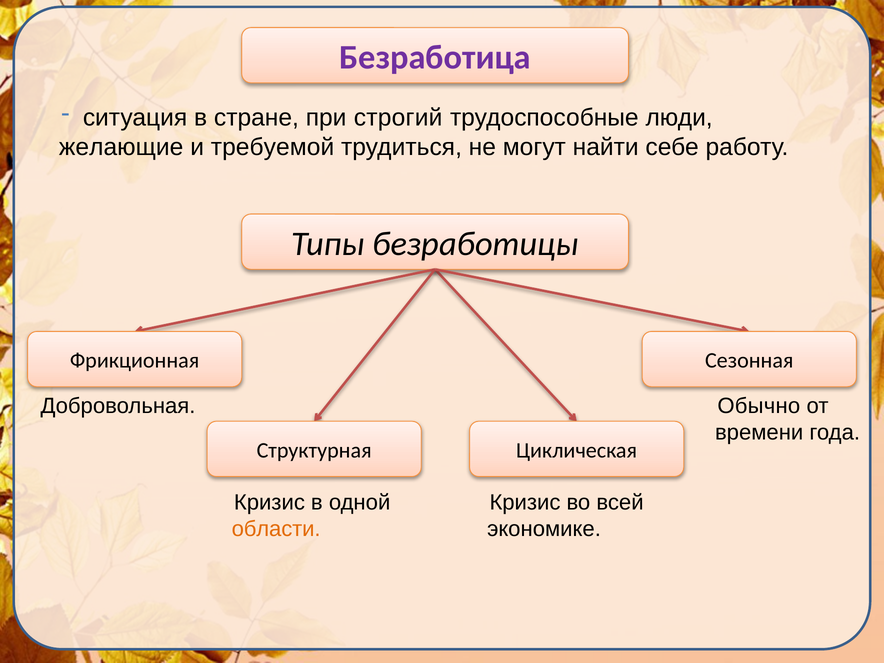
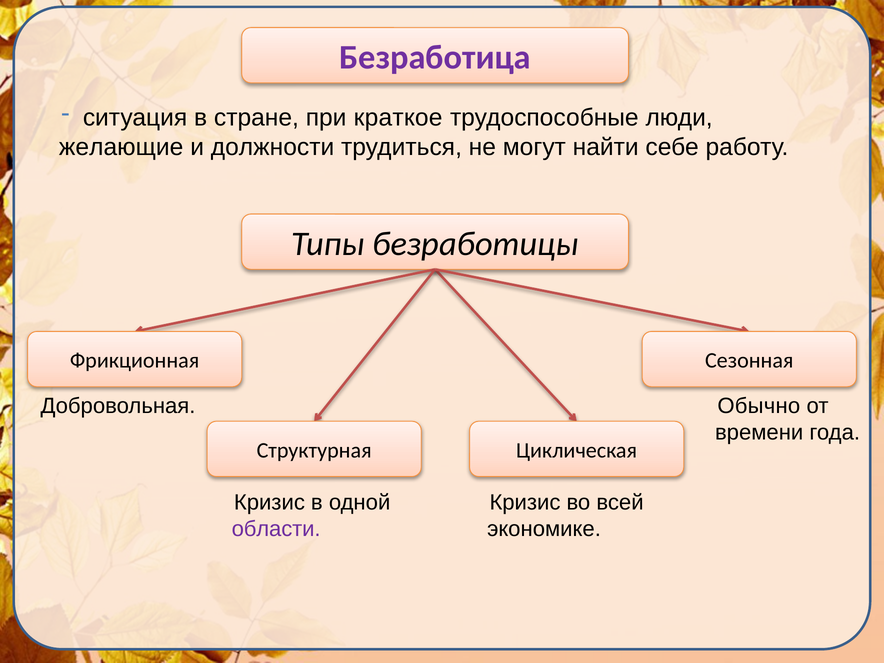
строгий: строгий -> краткое
требуемой: требуемой -> должности
области colour: orange -> purple
